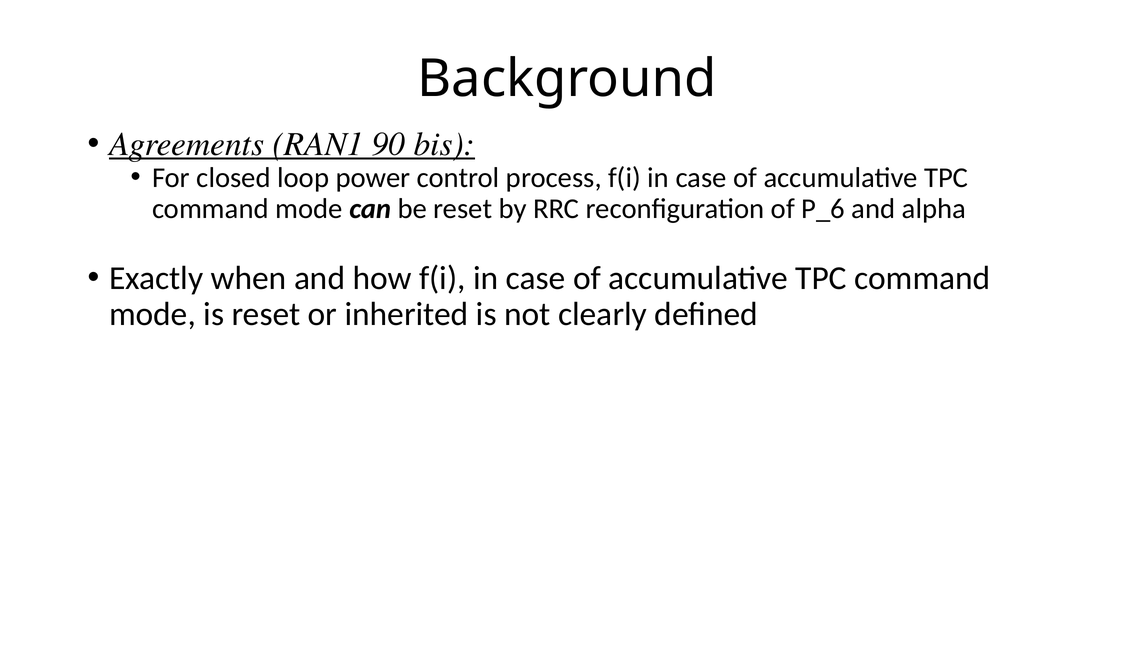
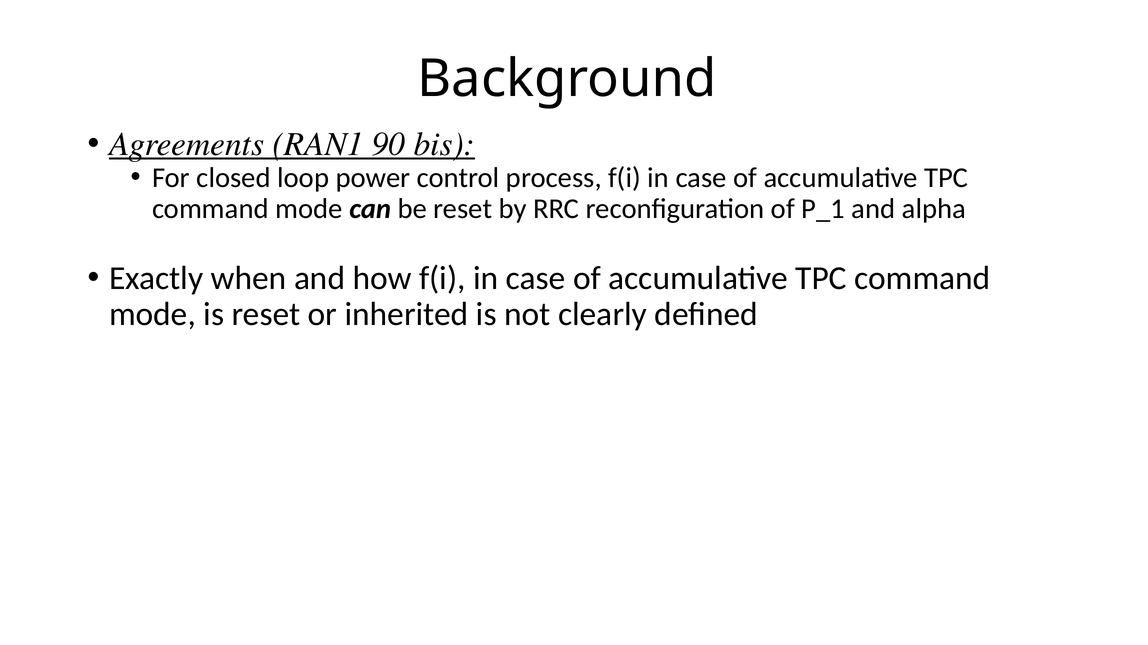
P_6: P_6 -> P_1
